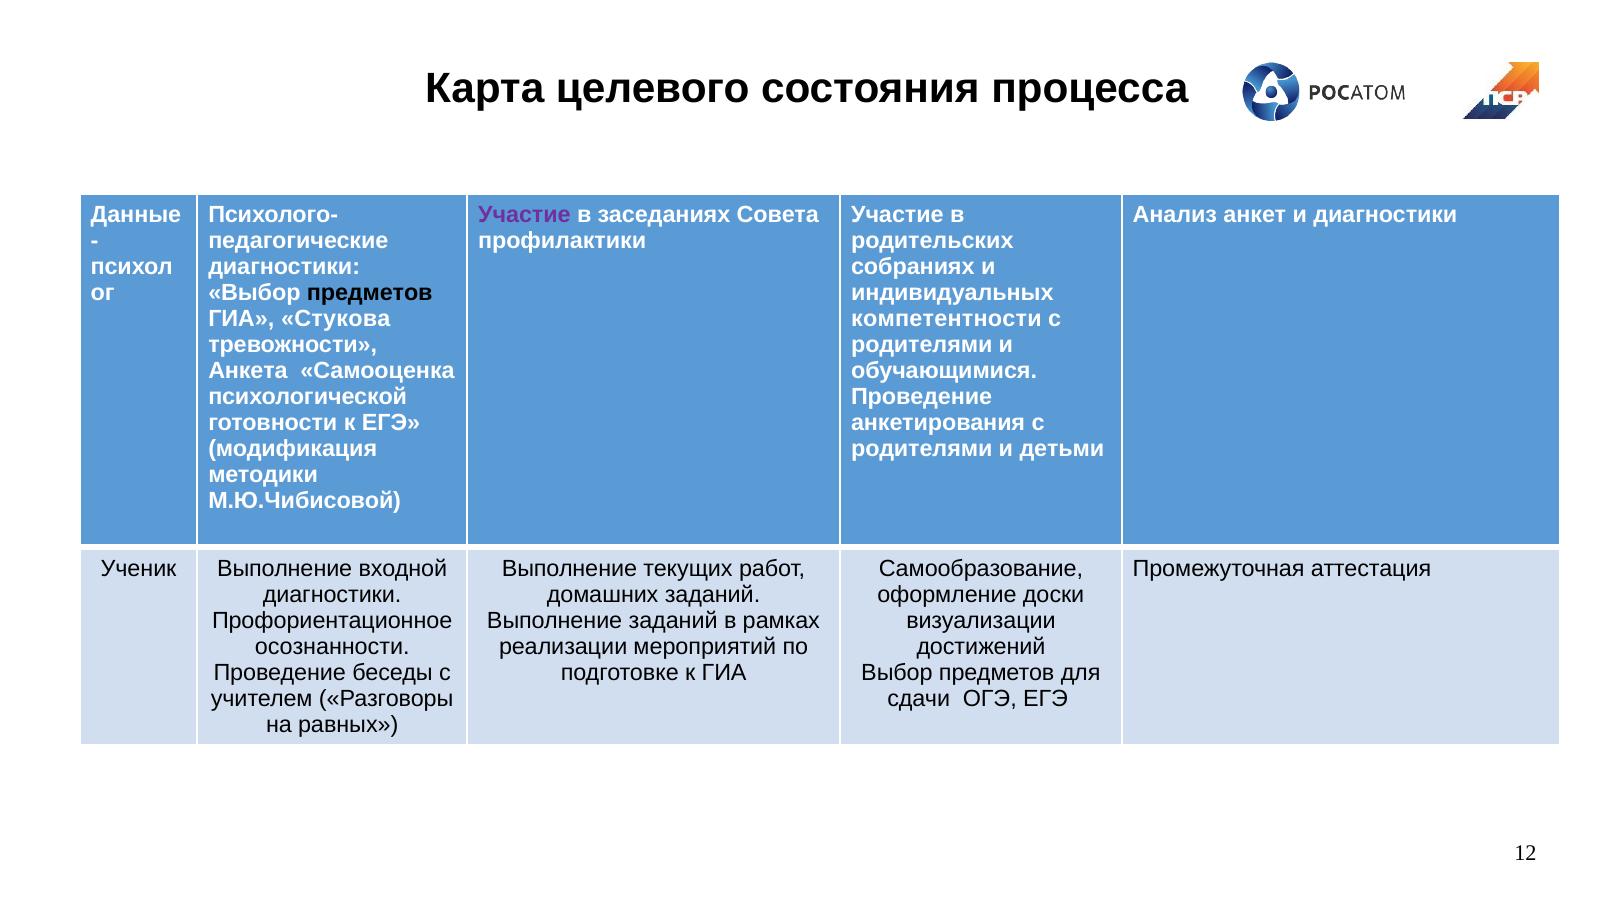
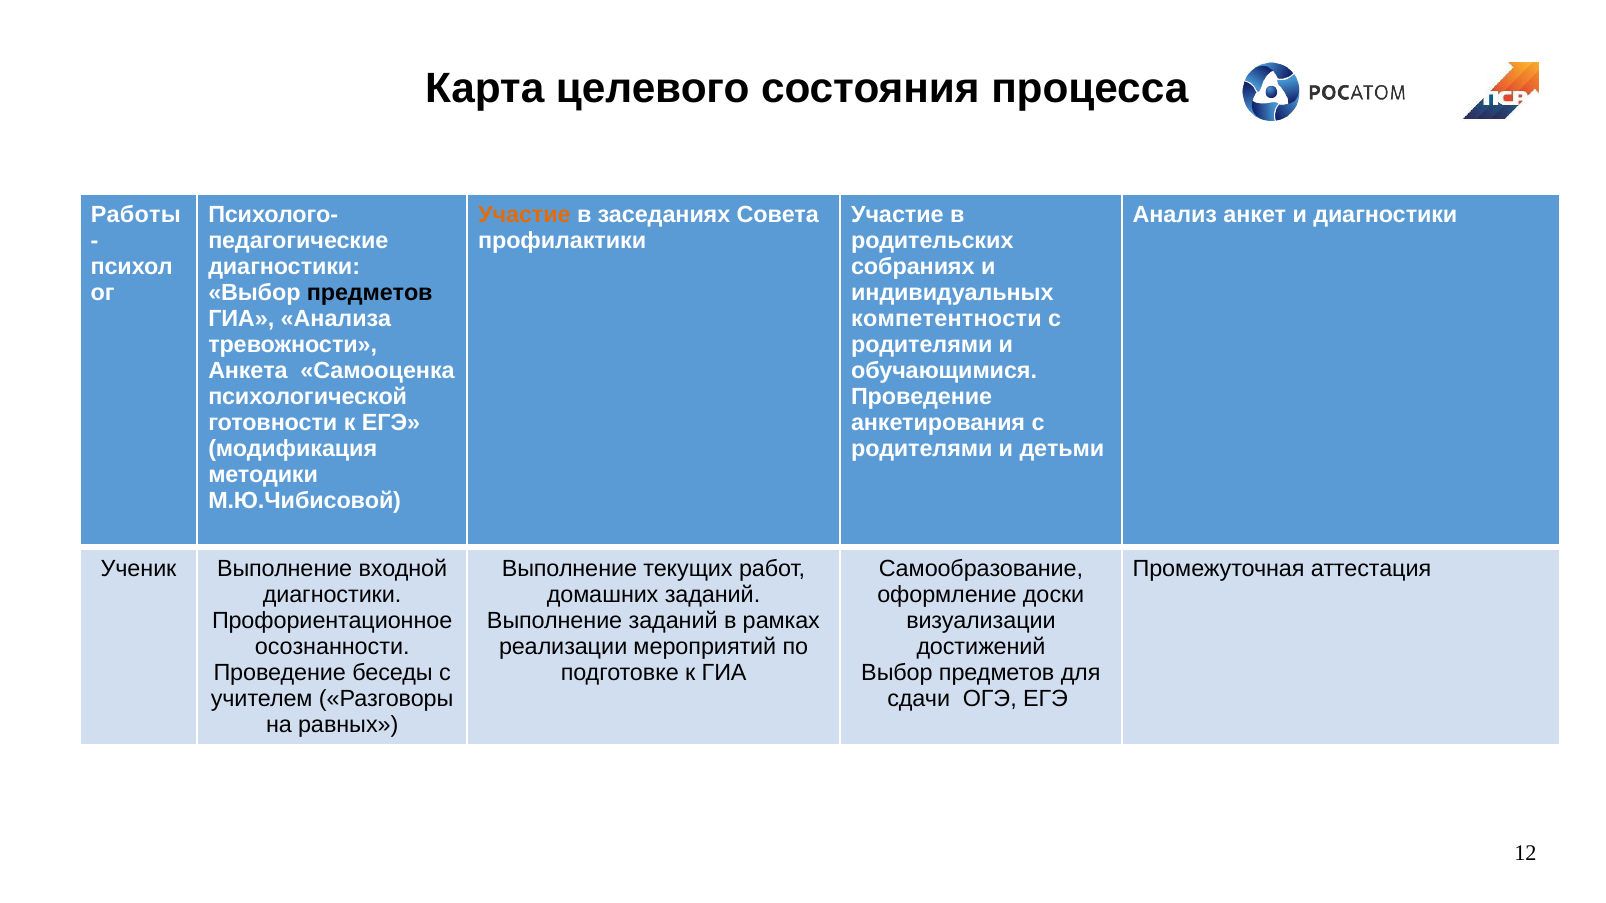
Данные: Данные -> Работы
Участие at (524, 215) colour: purple -> orange
Стукова: Стукова -> Анализа
